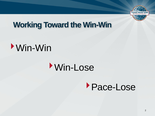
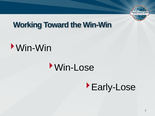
Pace-Lose: Pace-Lose -> Early-Lose
